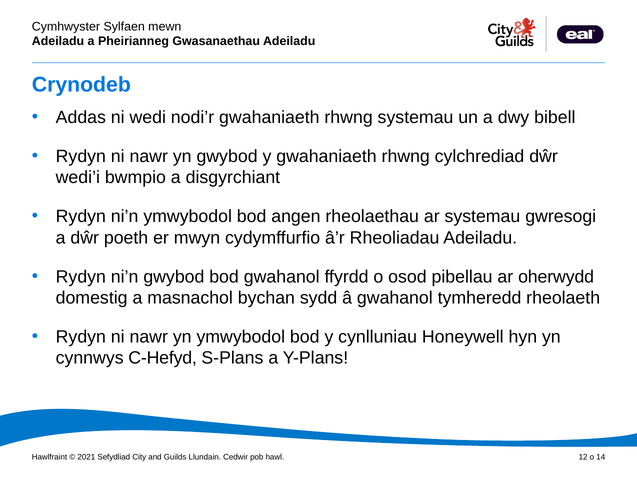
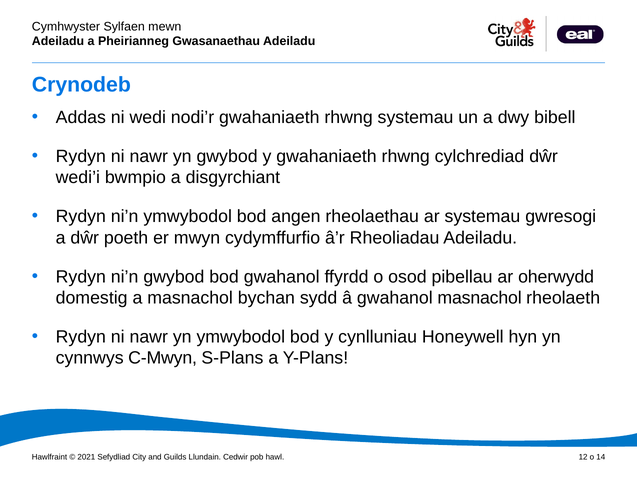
gwahanol tymheredd: tymheredd -> masnachol
C-Hefyd: C-Hefyd -> C-Mwyn
